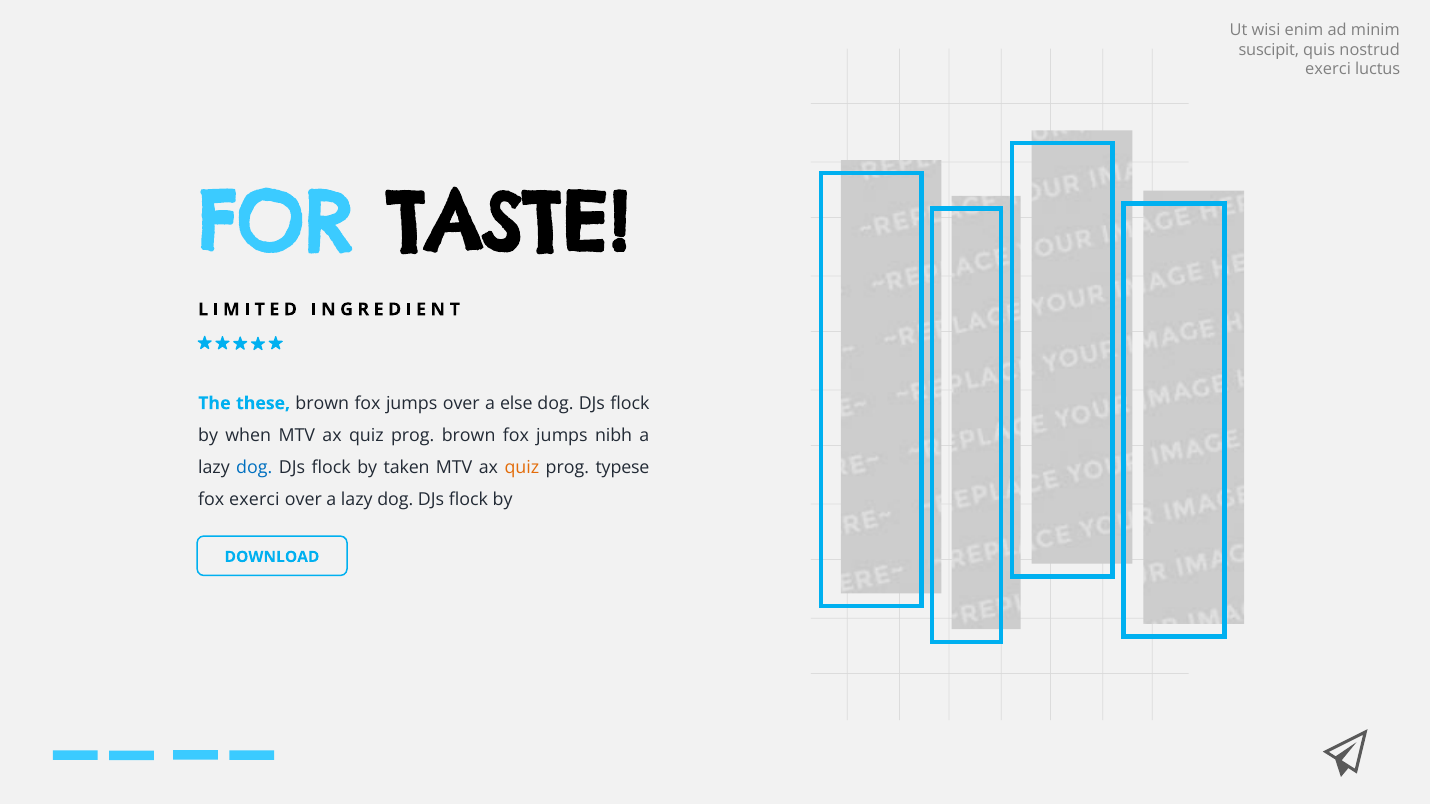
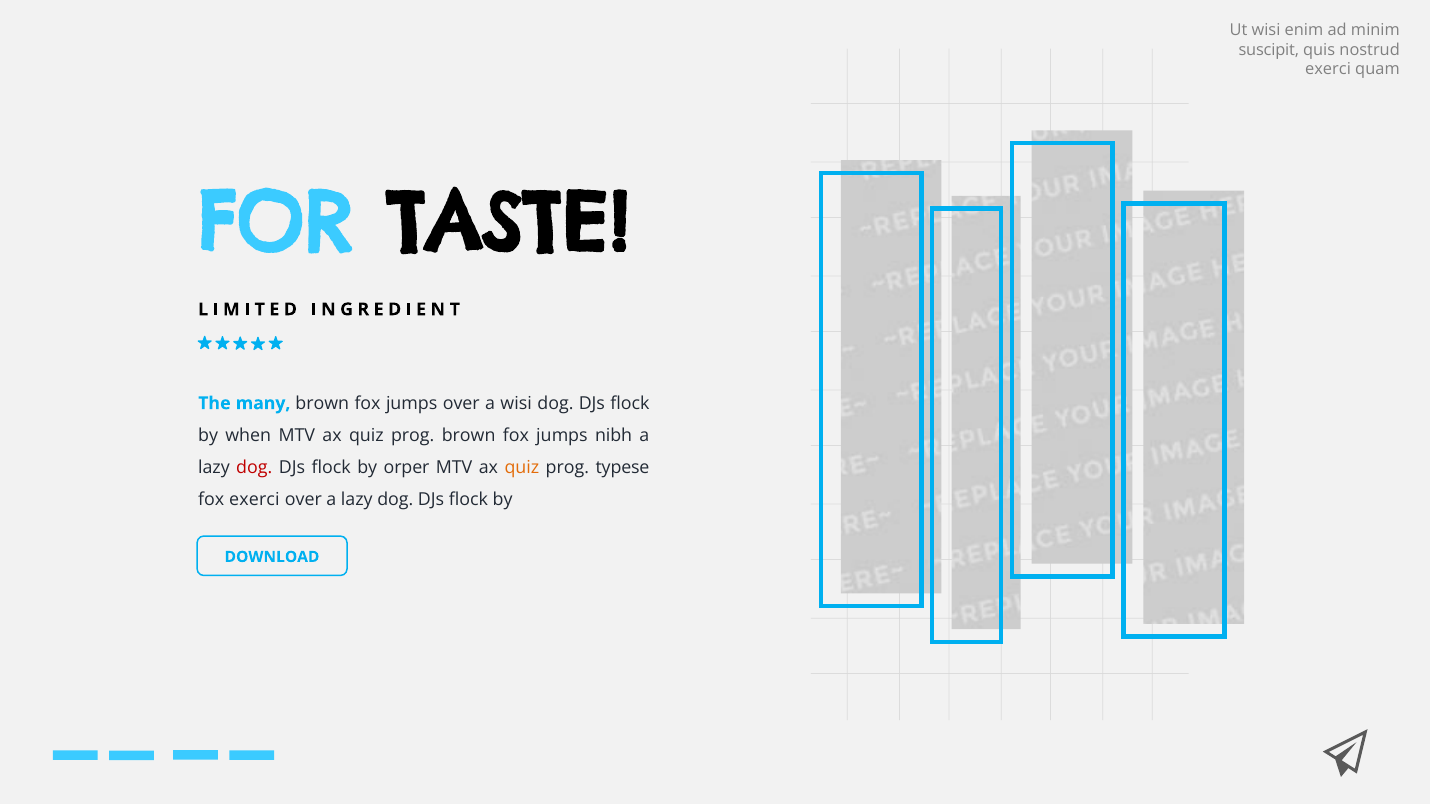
luctus: luctus -> quam
these: these -> many
a else: else -> wisi
dog at (254, 468) colour: blue -> red
taken: taken -> orper
